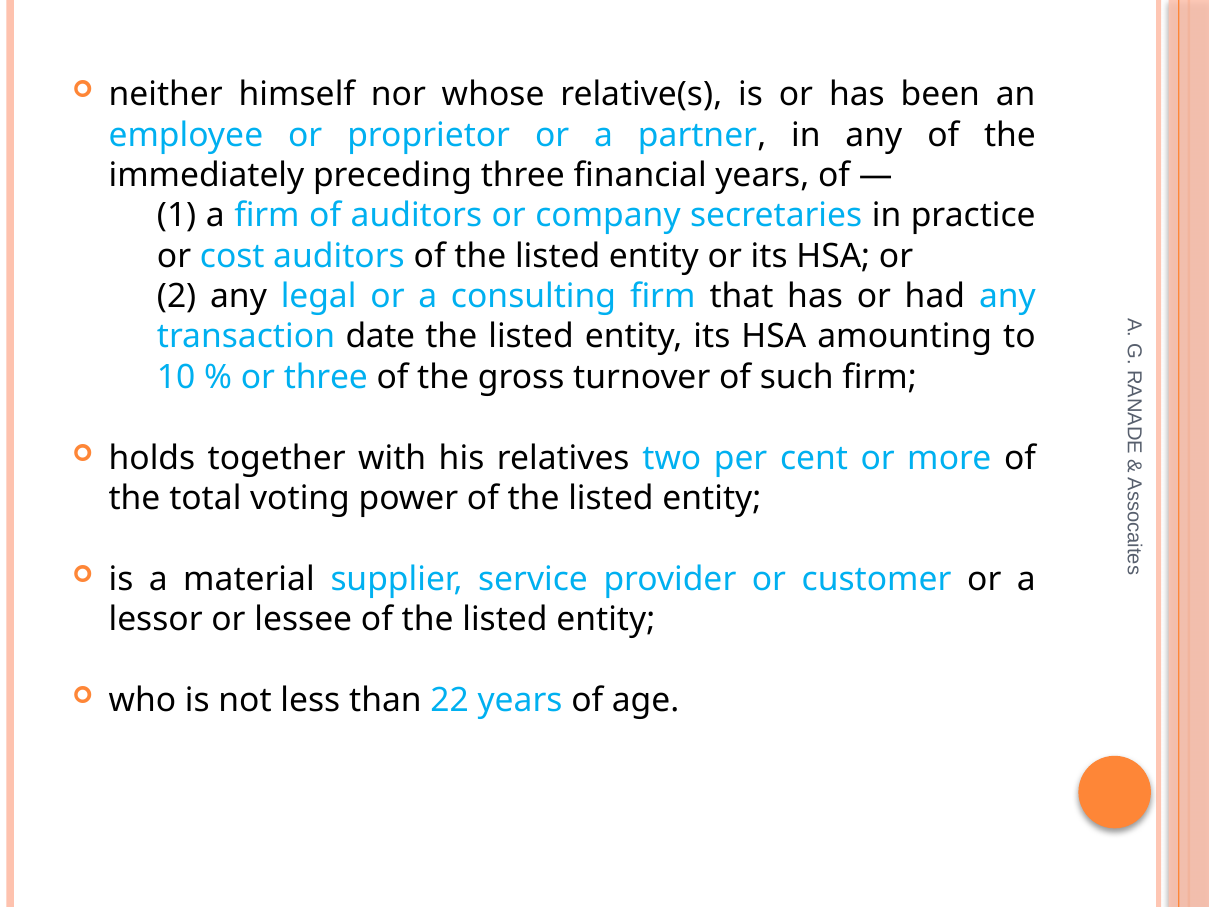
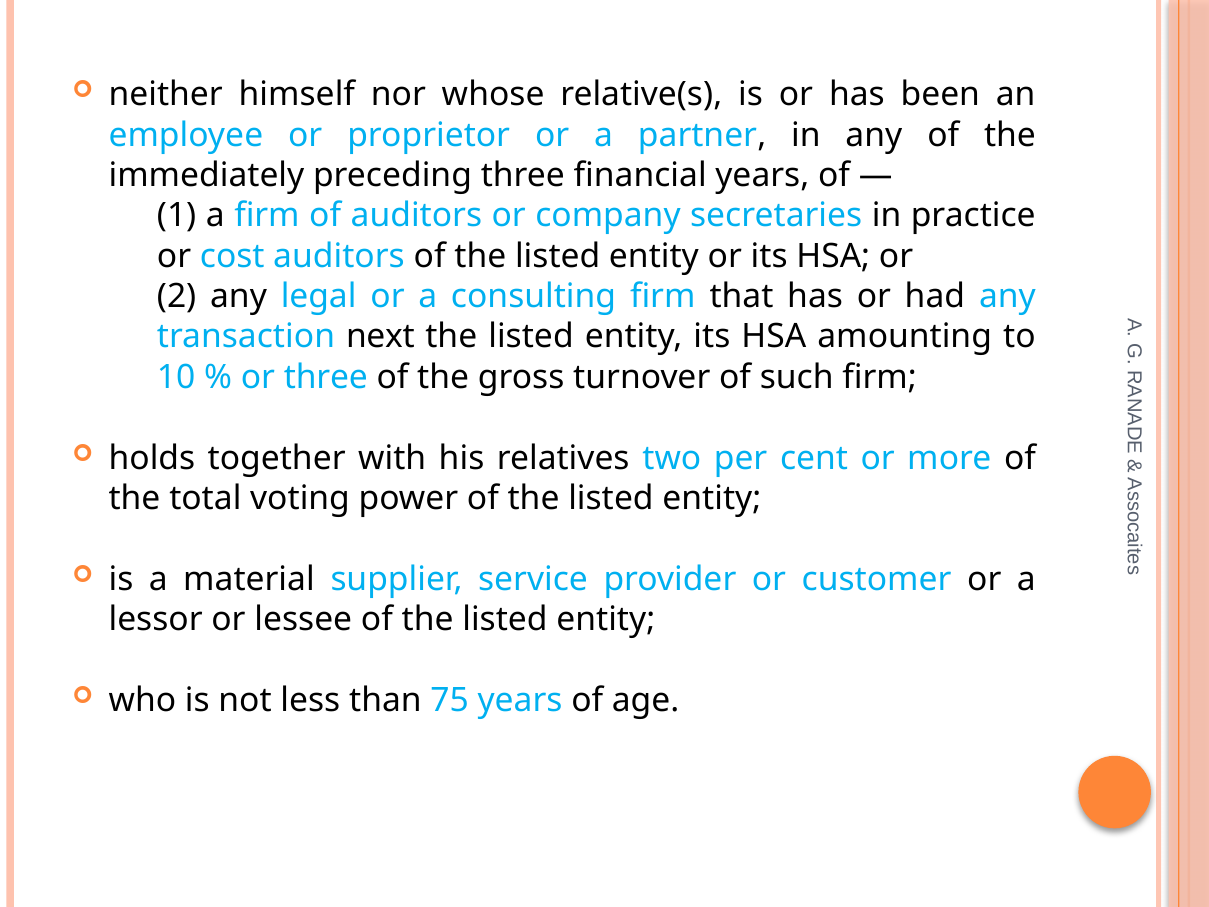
date: date -> next
22: 22 -> 75
